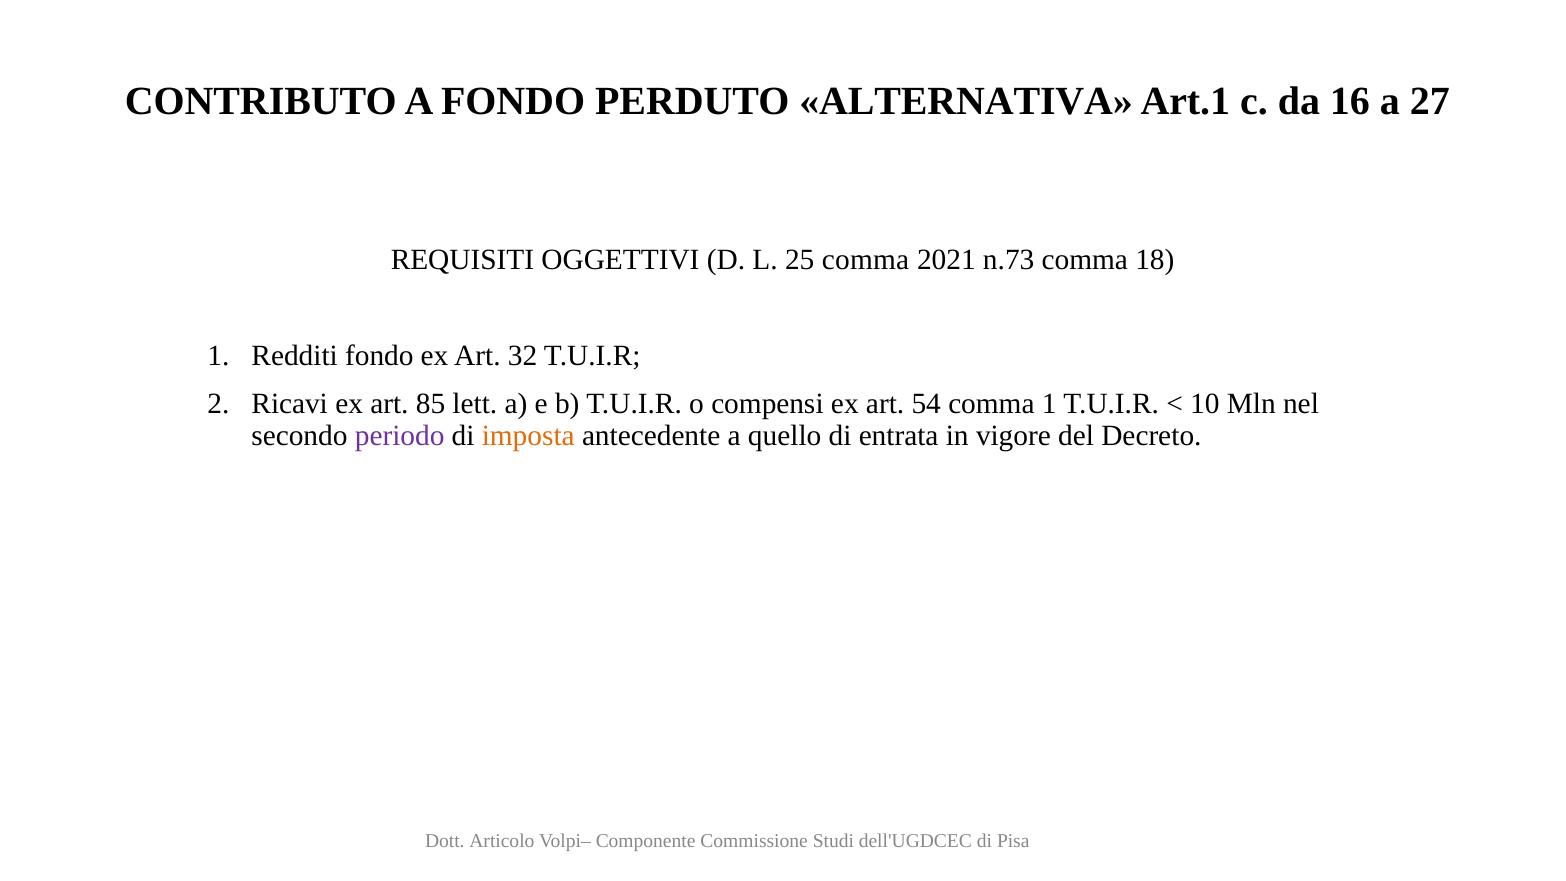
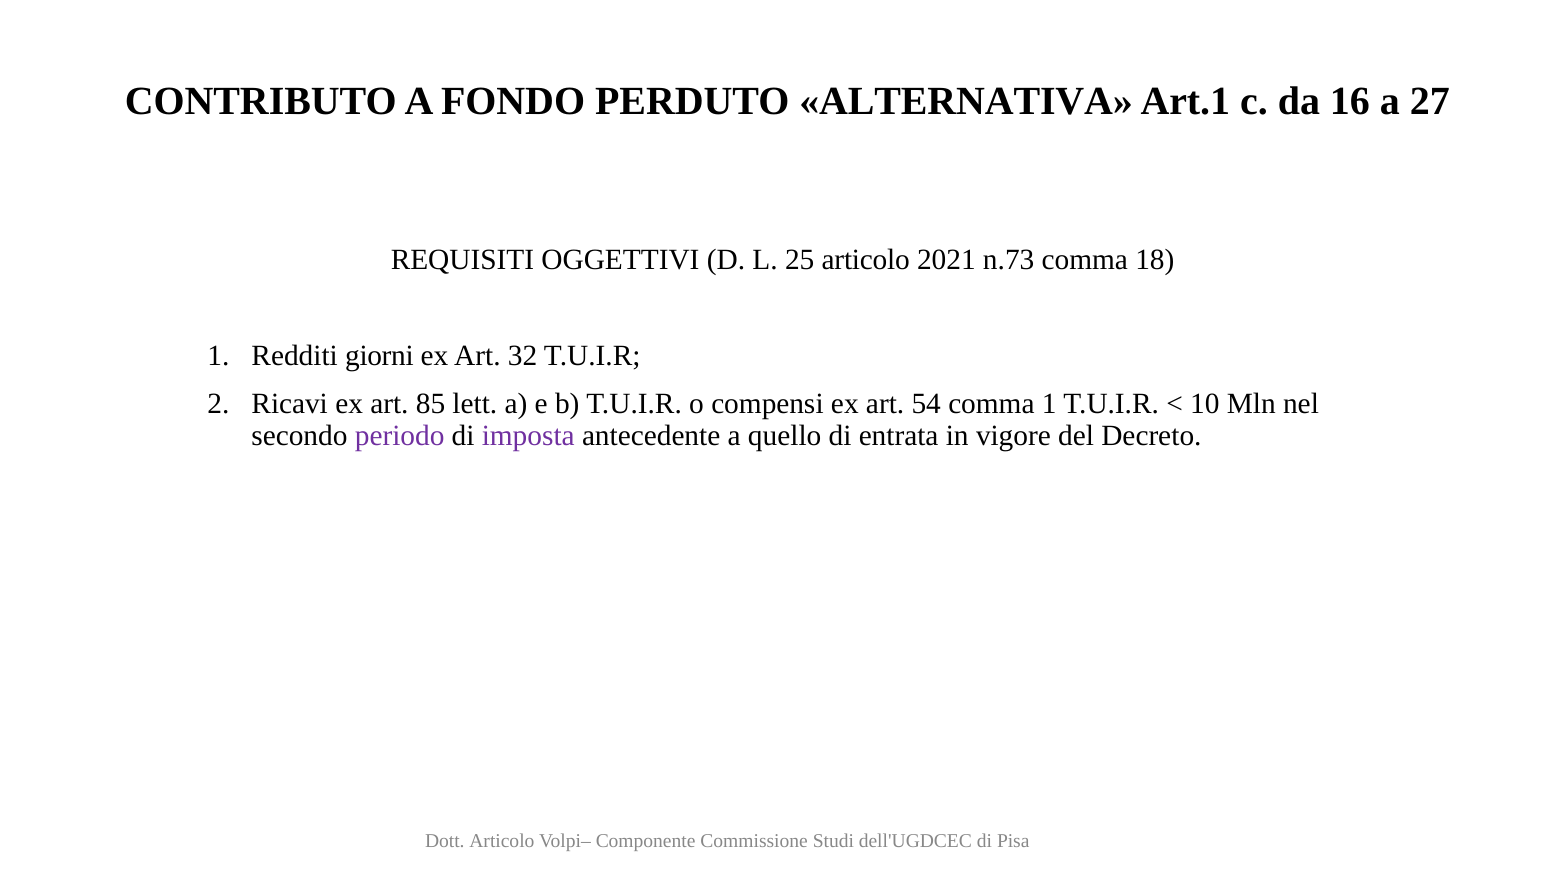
25 comma: comma -> articolo
Redditi fondo: fondo -> giorni
imposta colour: orange -> purple
